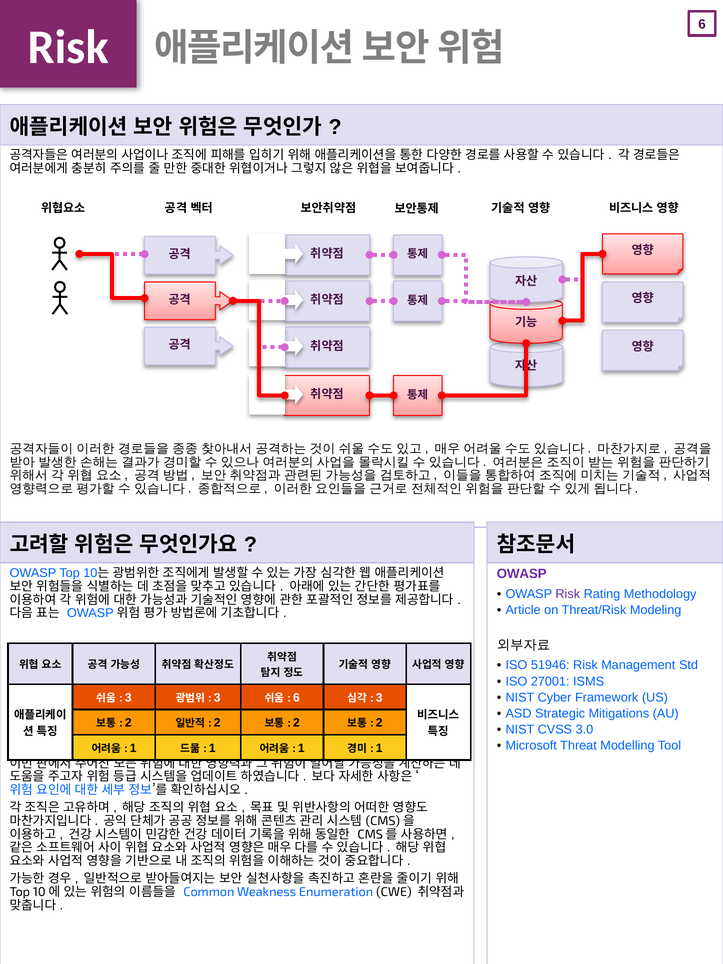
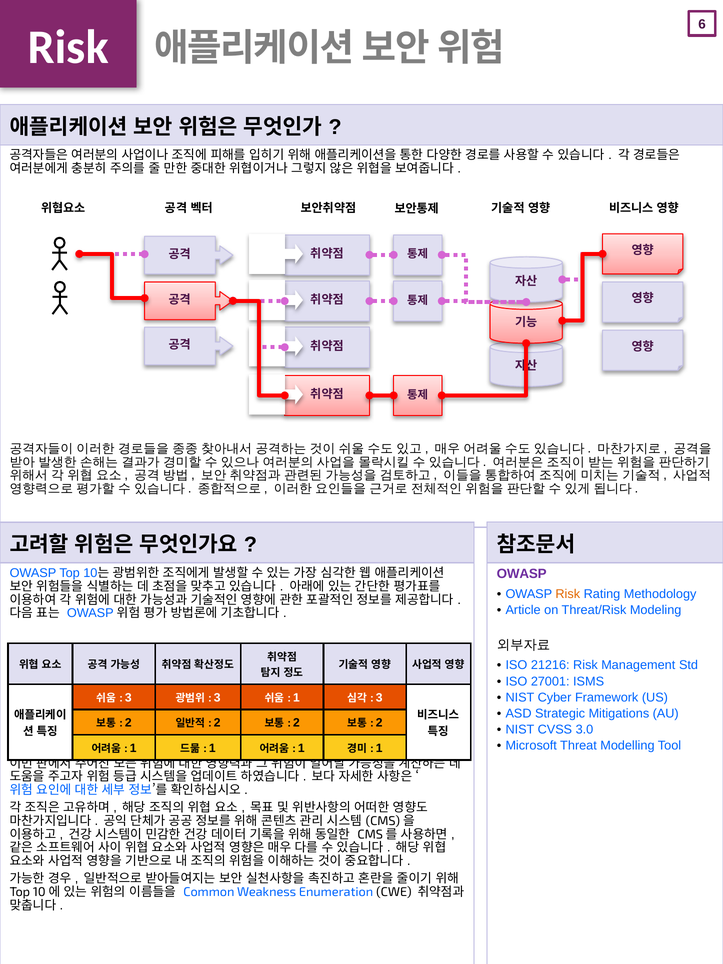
Risk at (568, 594) colour: purple -> orange
51946: 51946 -> 21216
6 at (296, 698): 6 -> 1
